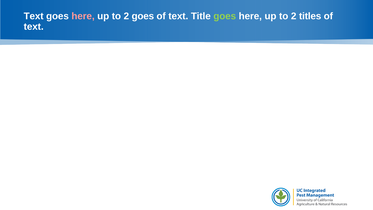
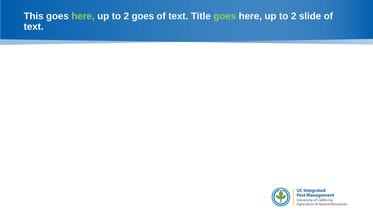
Text at (34, 16): Text -> This
here at (83, 16) colour: pink -> light green
titles: titles -> slide
